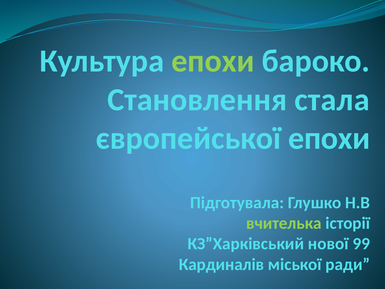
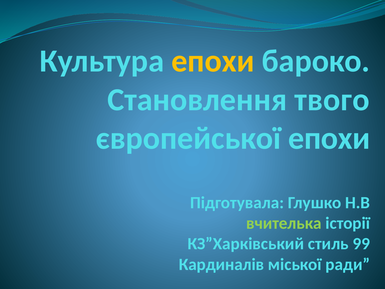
епохи at (213, 61) colour: light green -> yellow
стала: стала -> твого
нової: нової -> стиль
